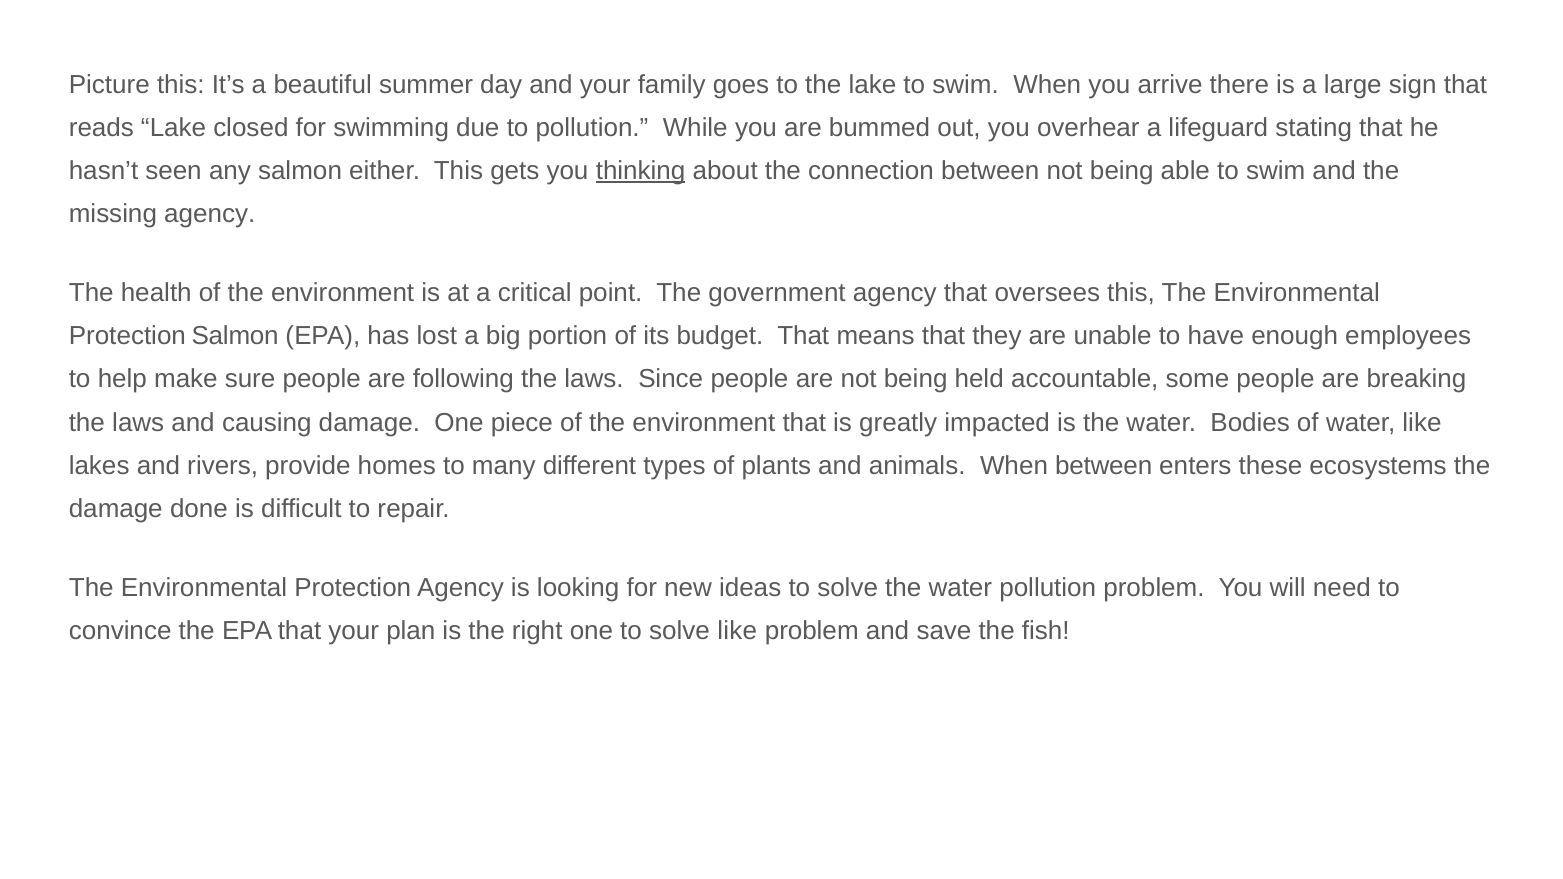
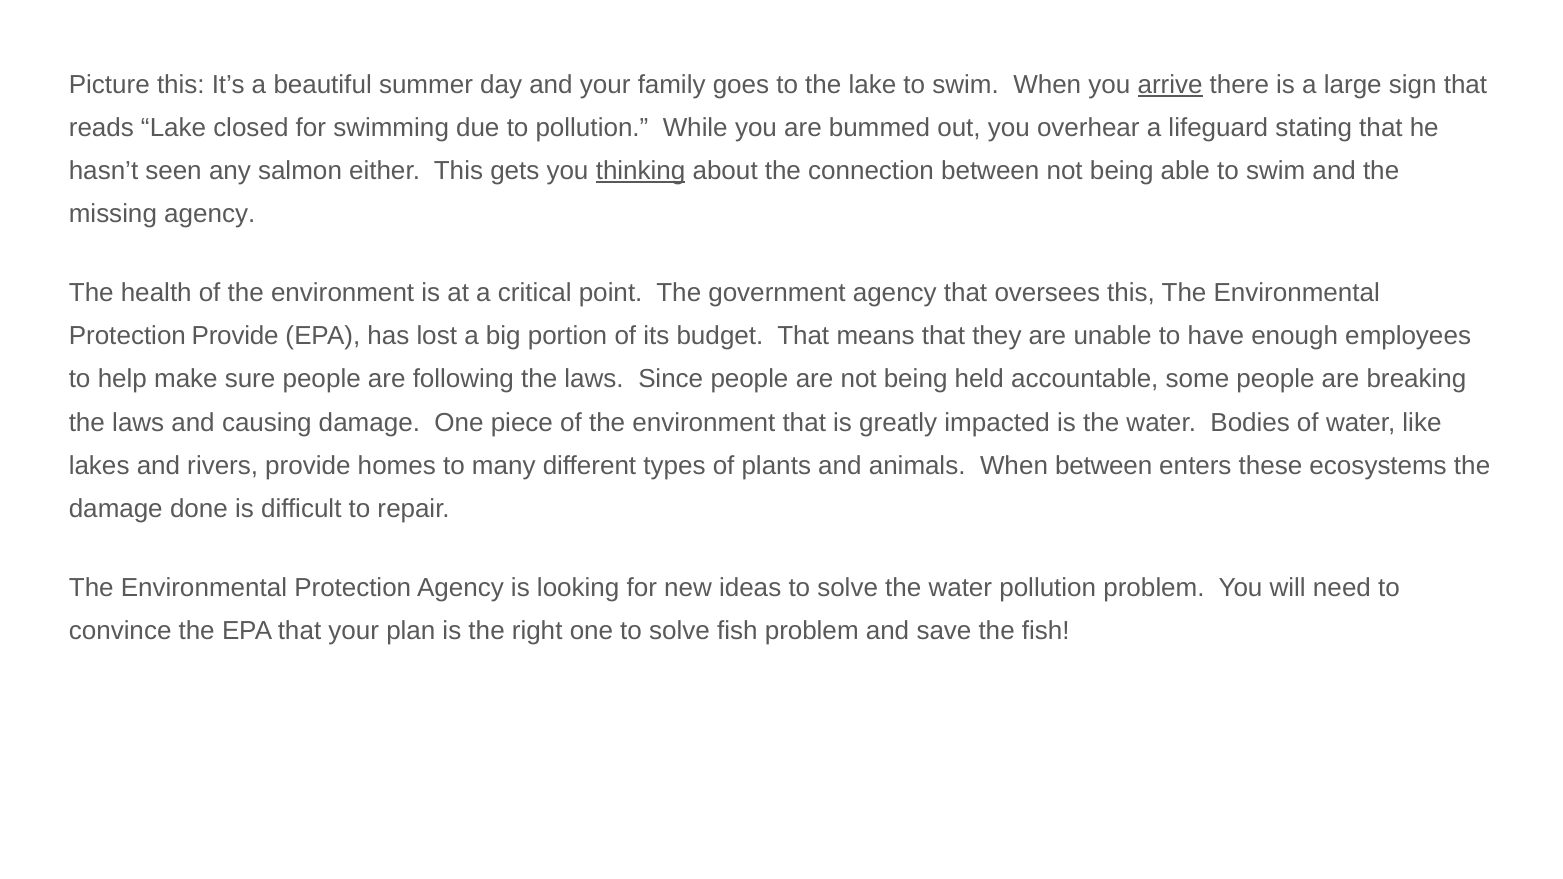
arrive underline: none -> present
Protection Salmon: Salmon -> Provide
solve like: like -> fish
